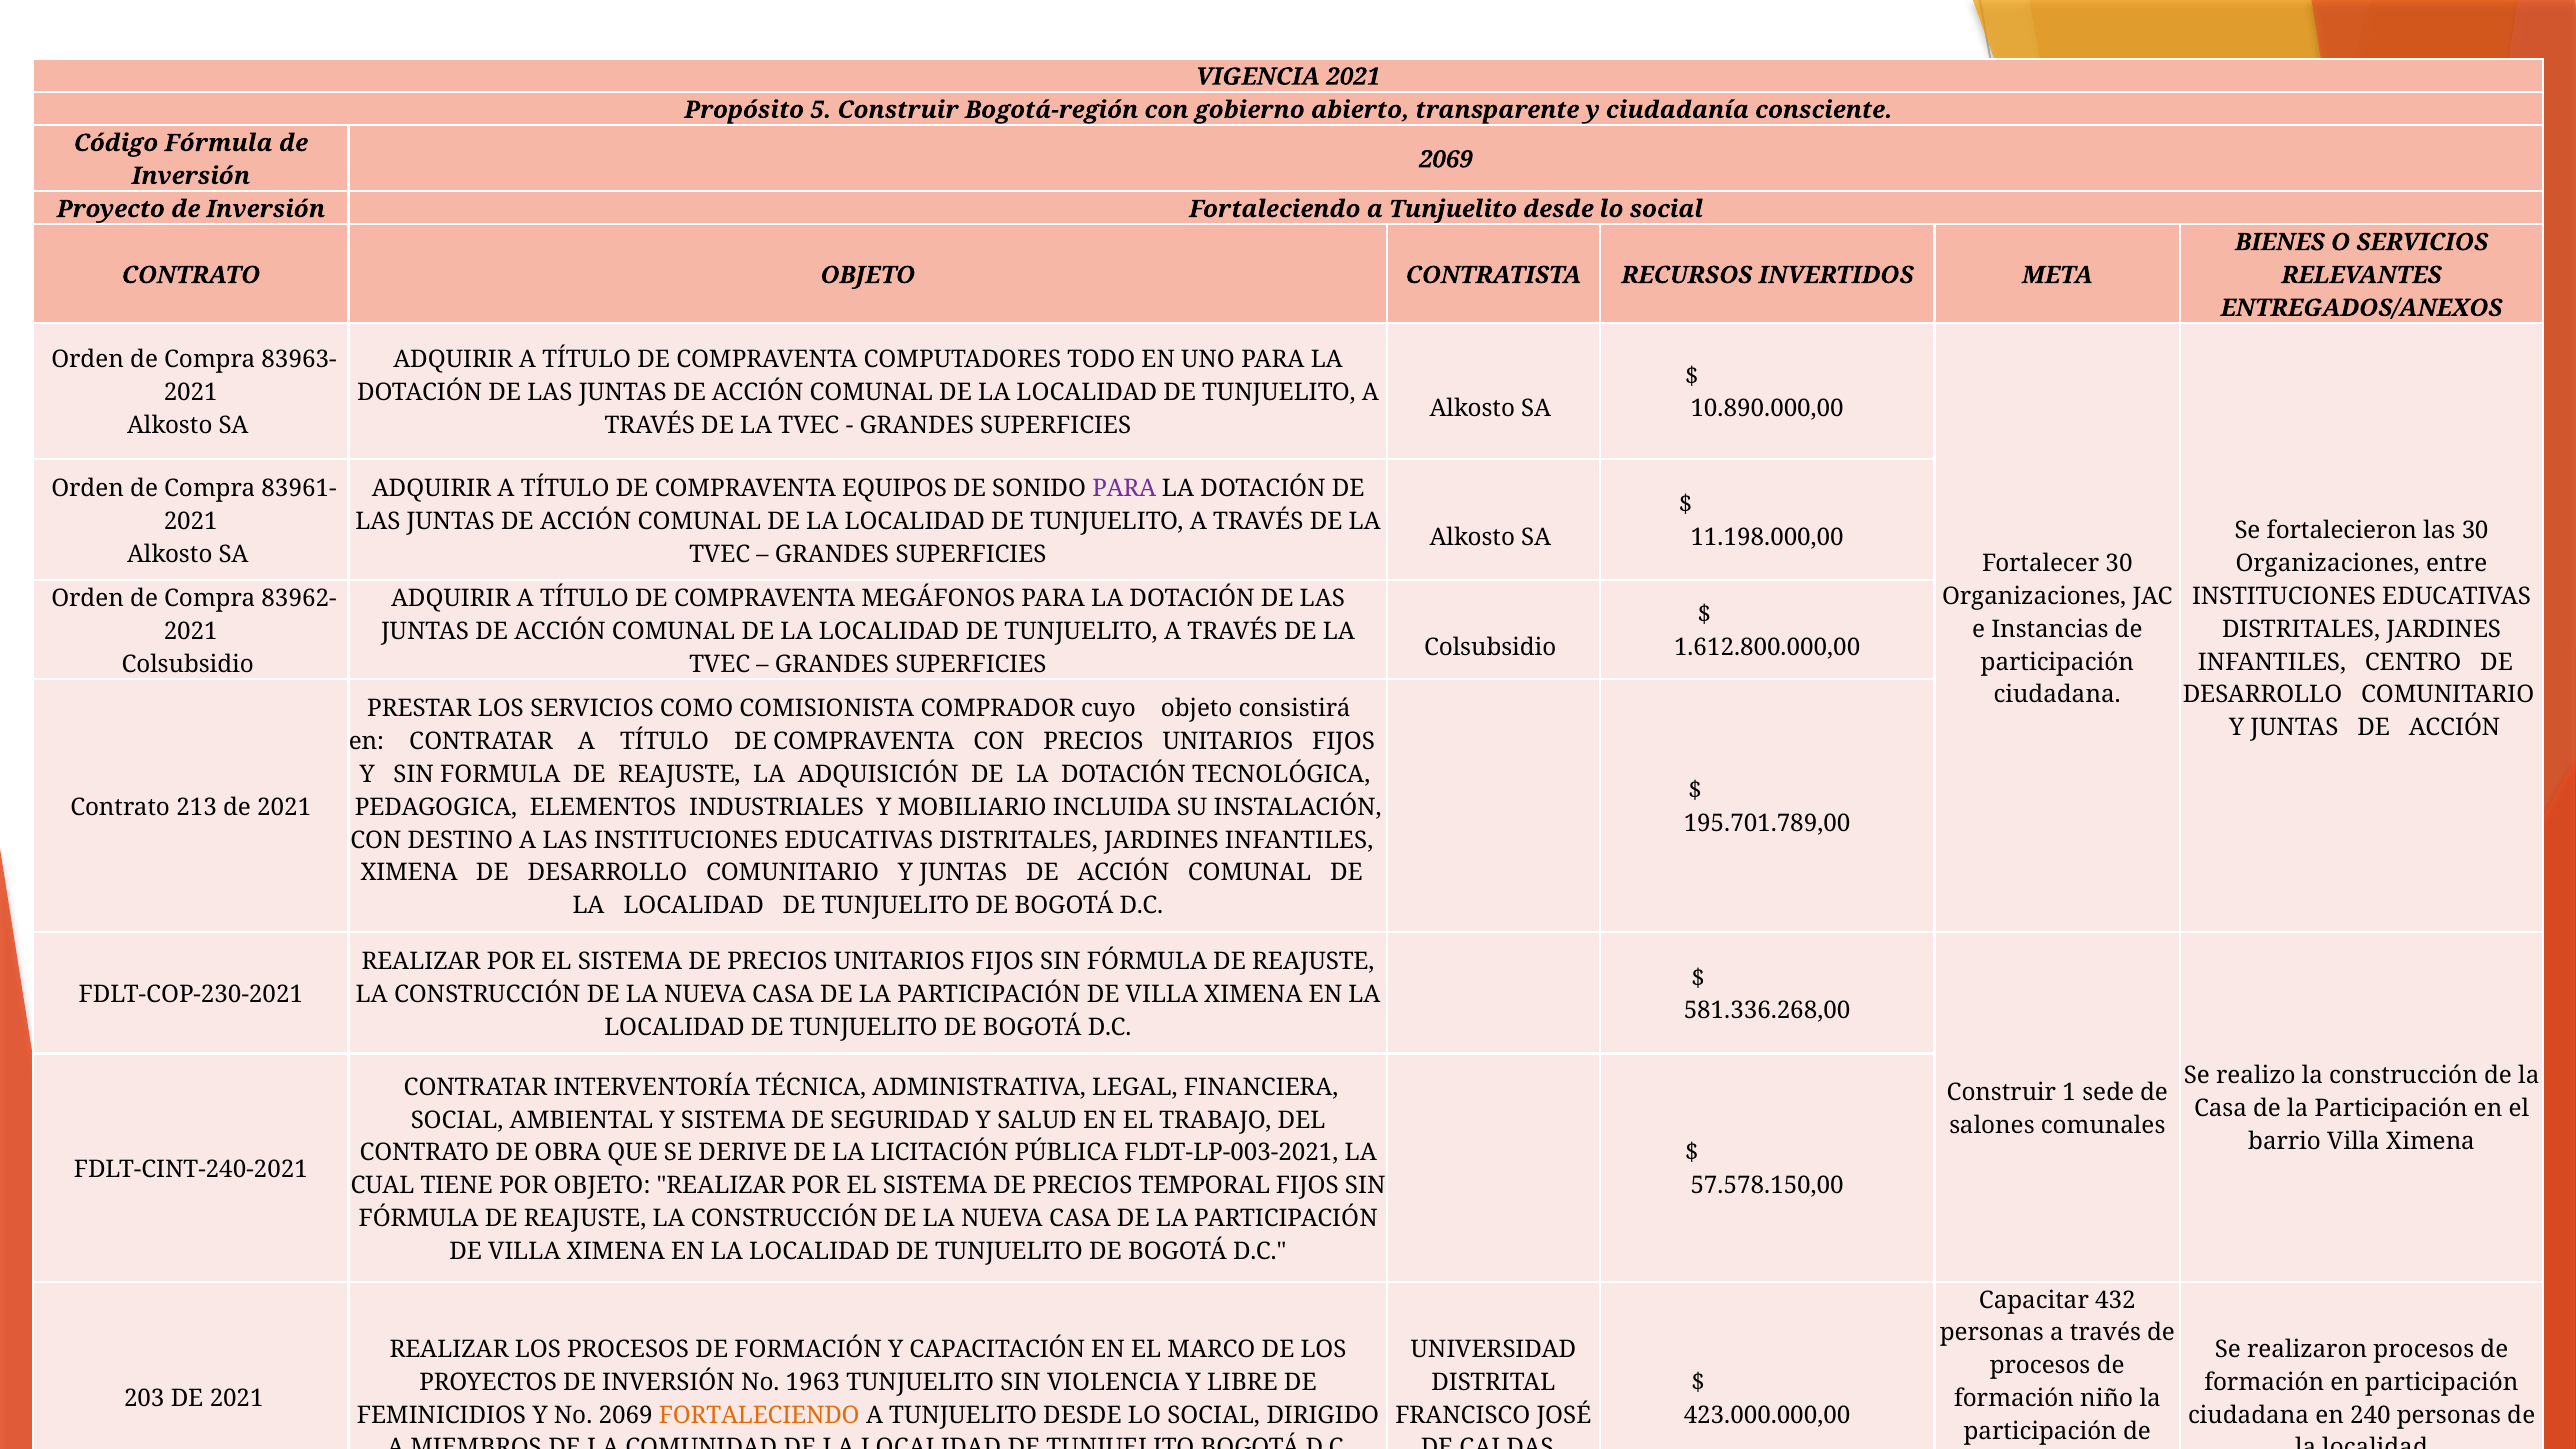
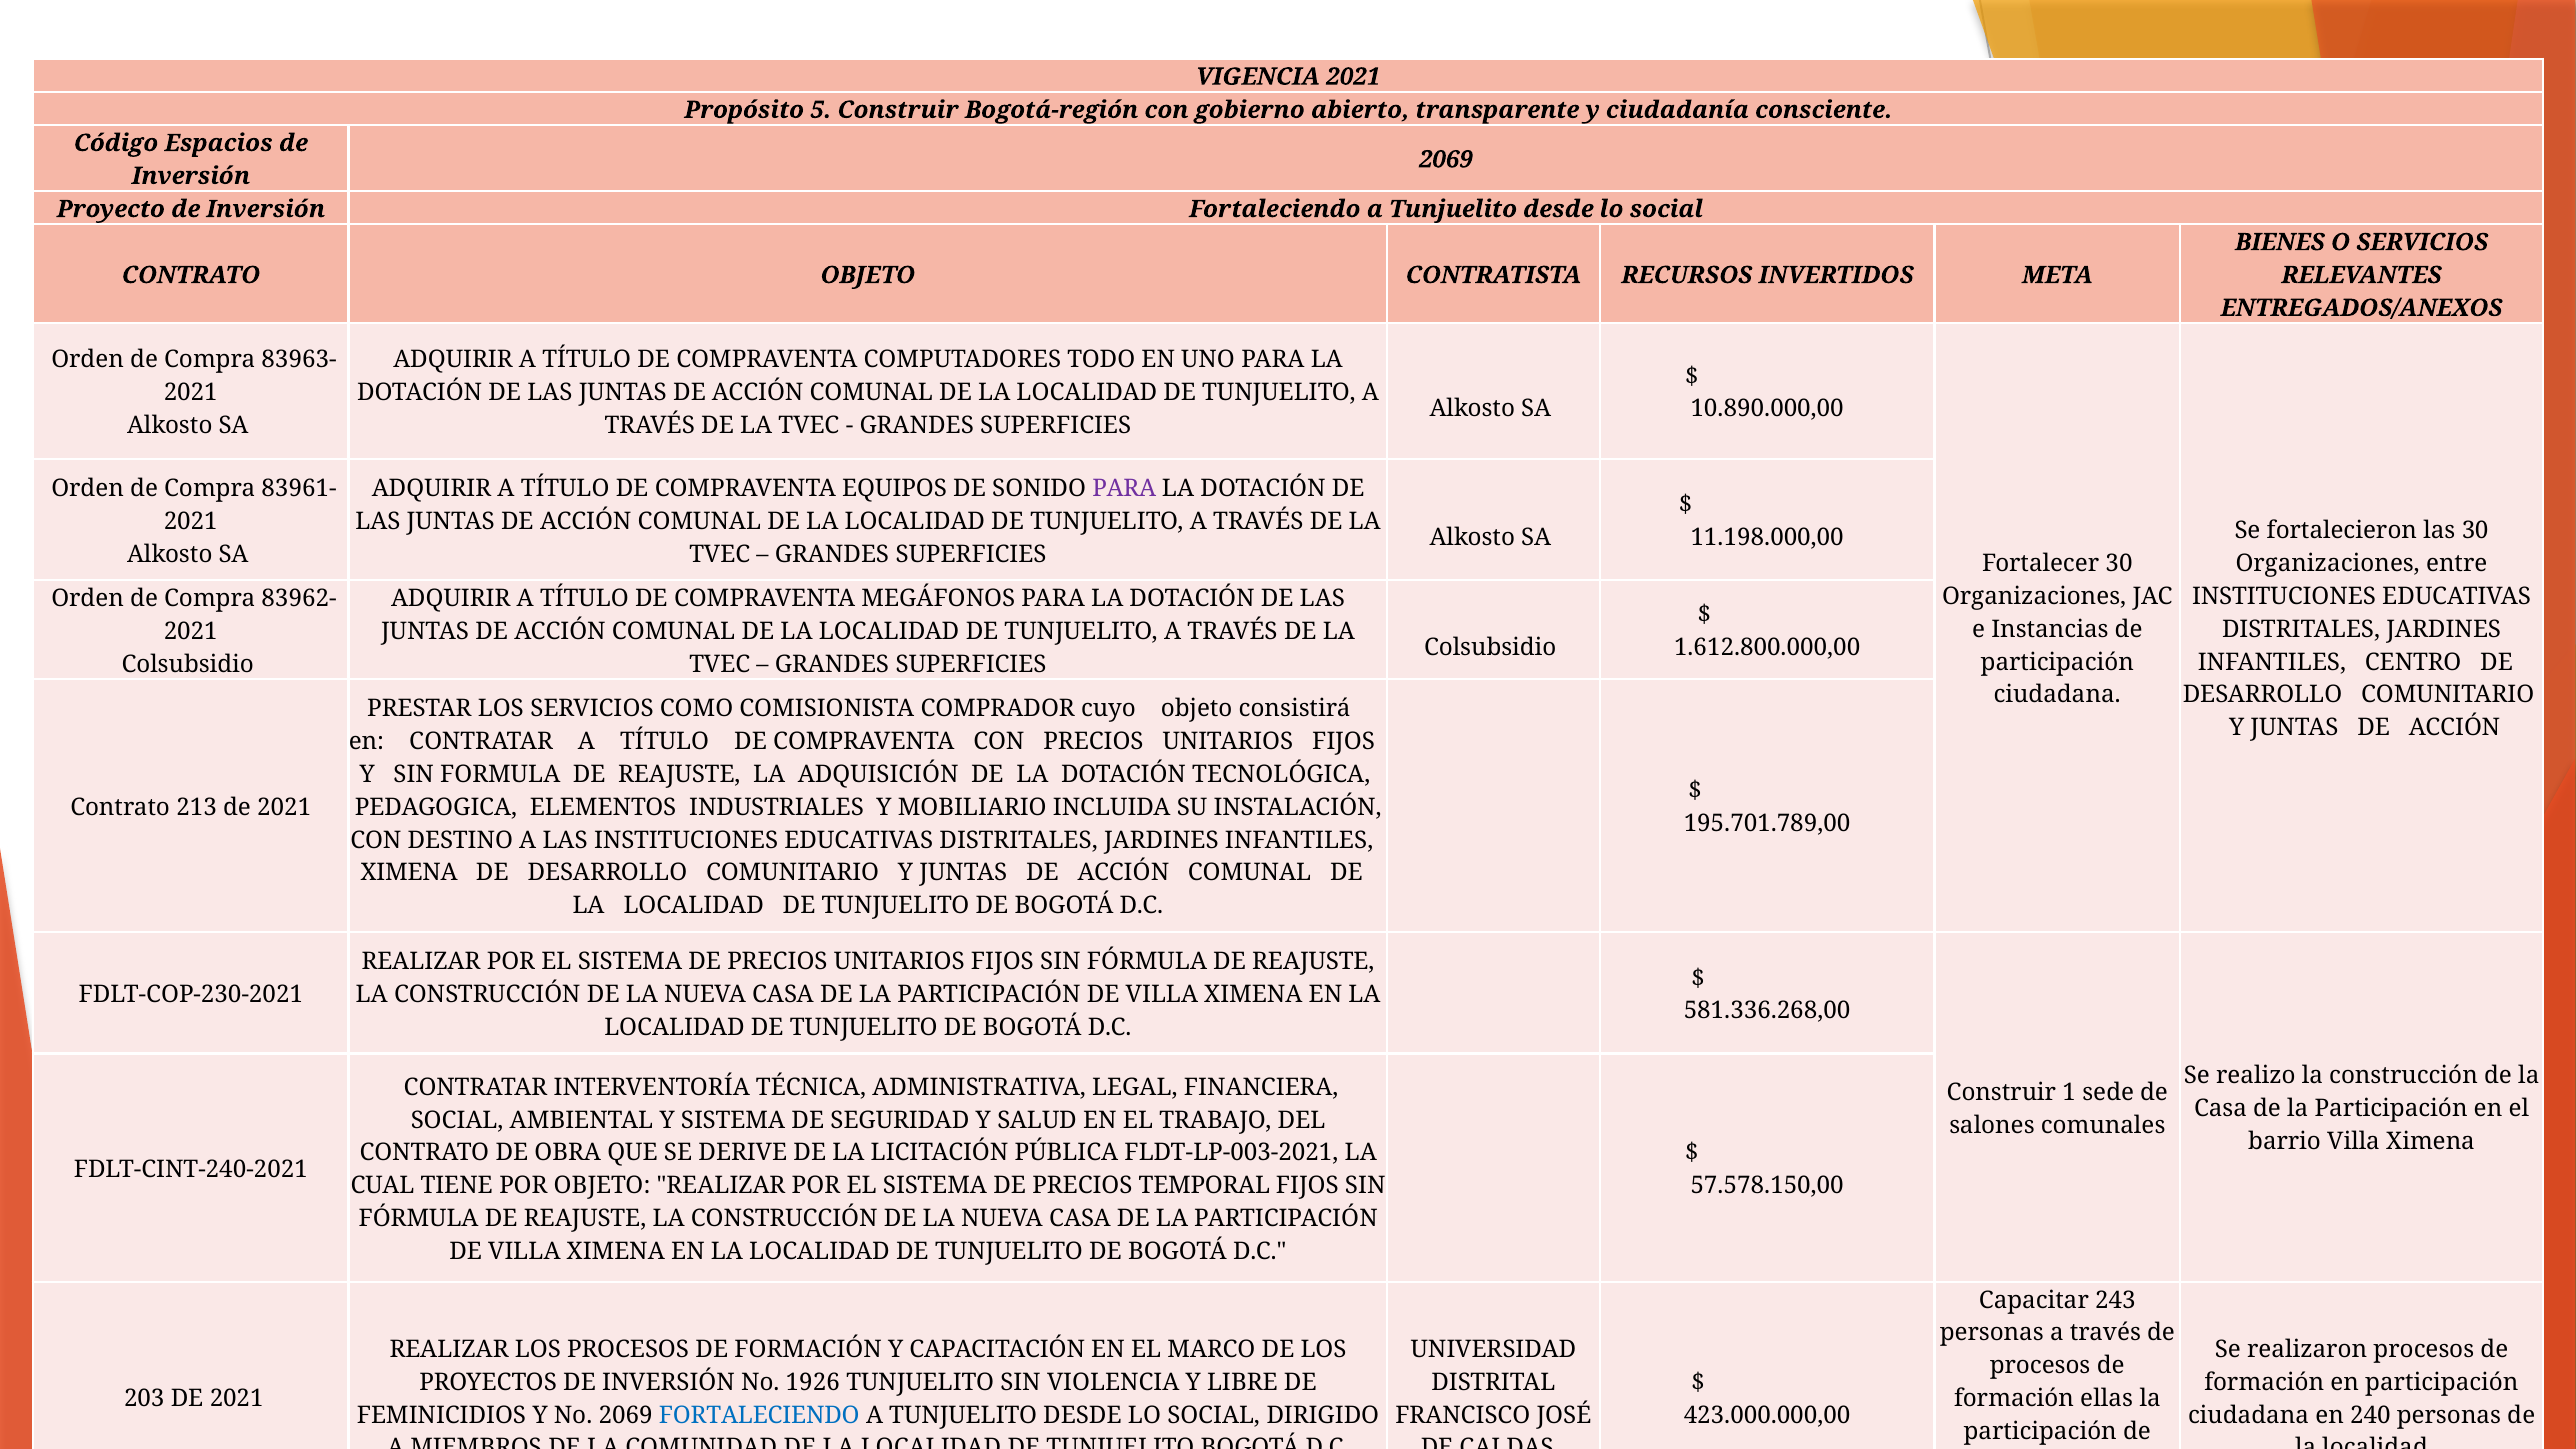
Código Fórmula: Fórmula -> Espacios
432: 432 -> 243
1963: 1963 -> 1926
niño: niño -> ellas
FORTALECIENDO at (759, 1415) colour: orange -> blue
